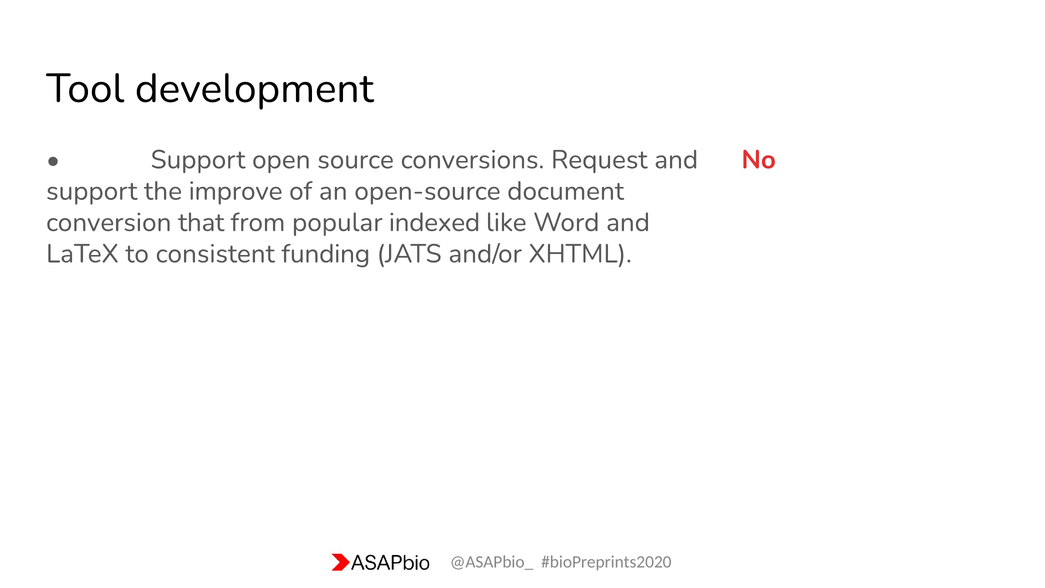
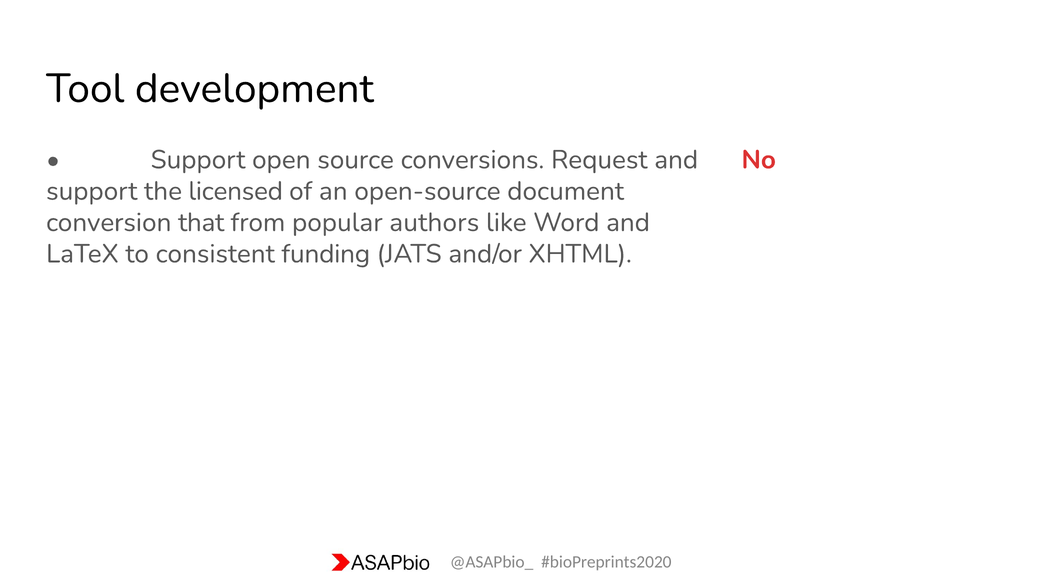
improve: improve -> licensed
indexed: indexed -> authors
